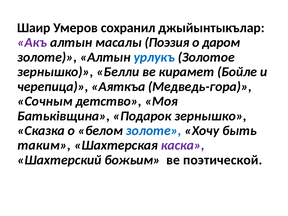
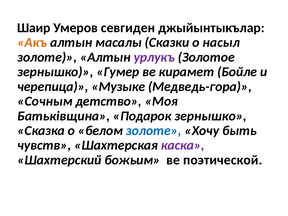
сохранил: сохранил -> севгиден
Акъ colour: purple -> orange
Поэзия: Поэзия -> Сказки
даром: даром -> насыл
урлукъ colour: blue -> purple
Белли: Белли -> Гумер
Аяткъа: Аяткъа -> Музыке
таким: таким -> чувств
